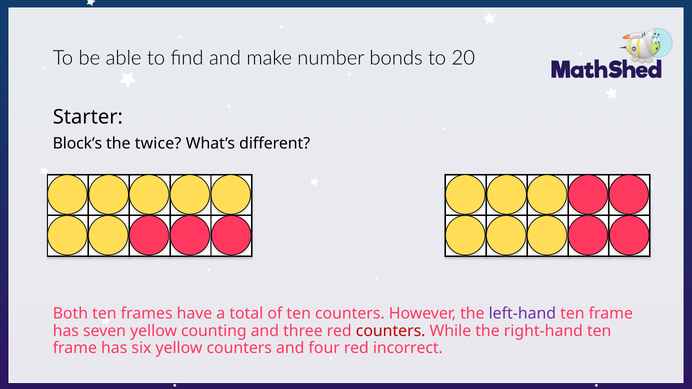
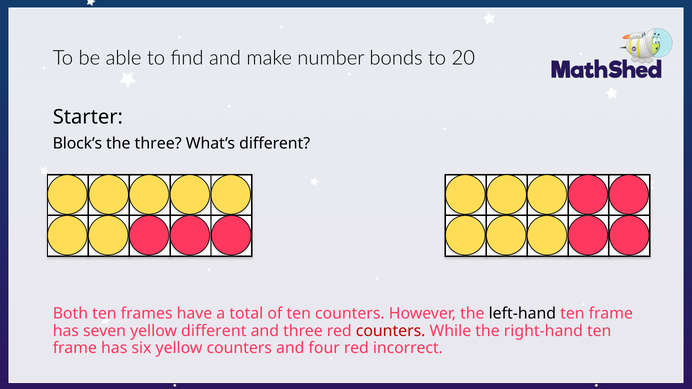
the twice: twice -> three
left-hand colour: purple -> black
yellow counting: counting -> different
